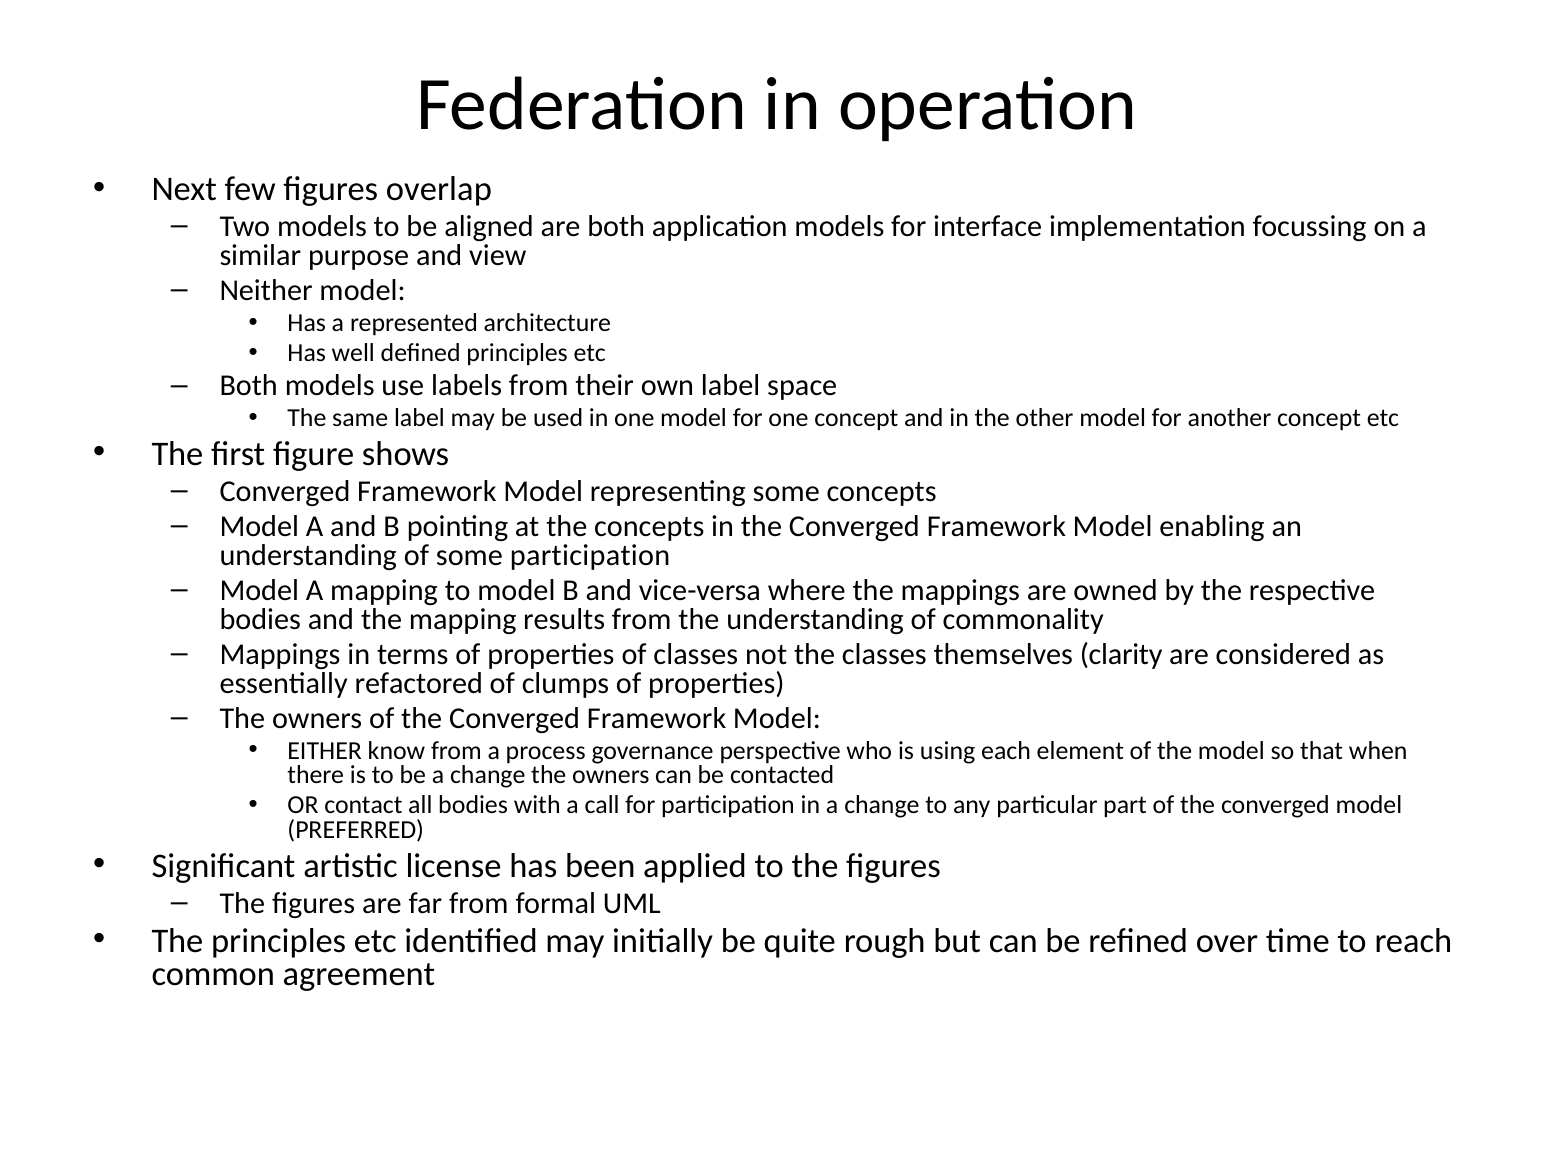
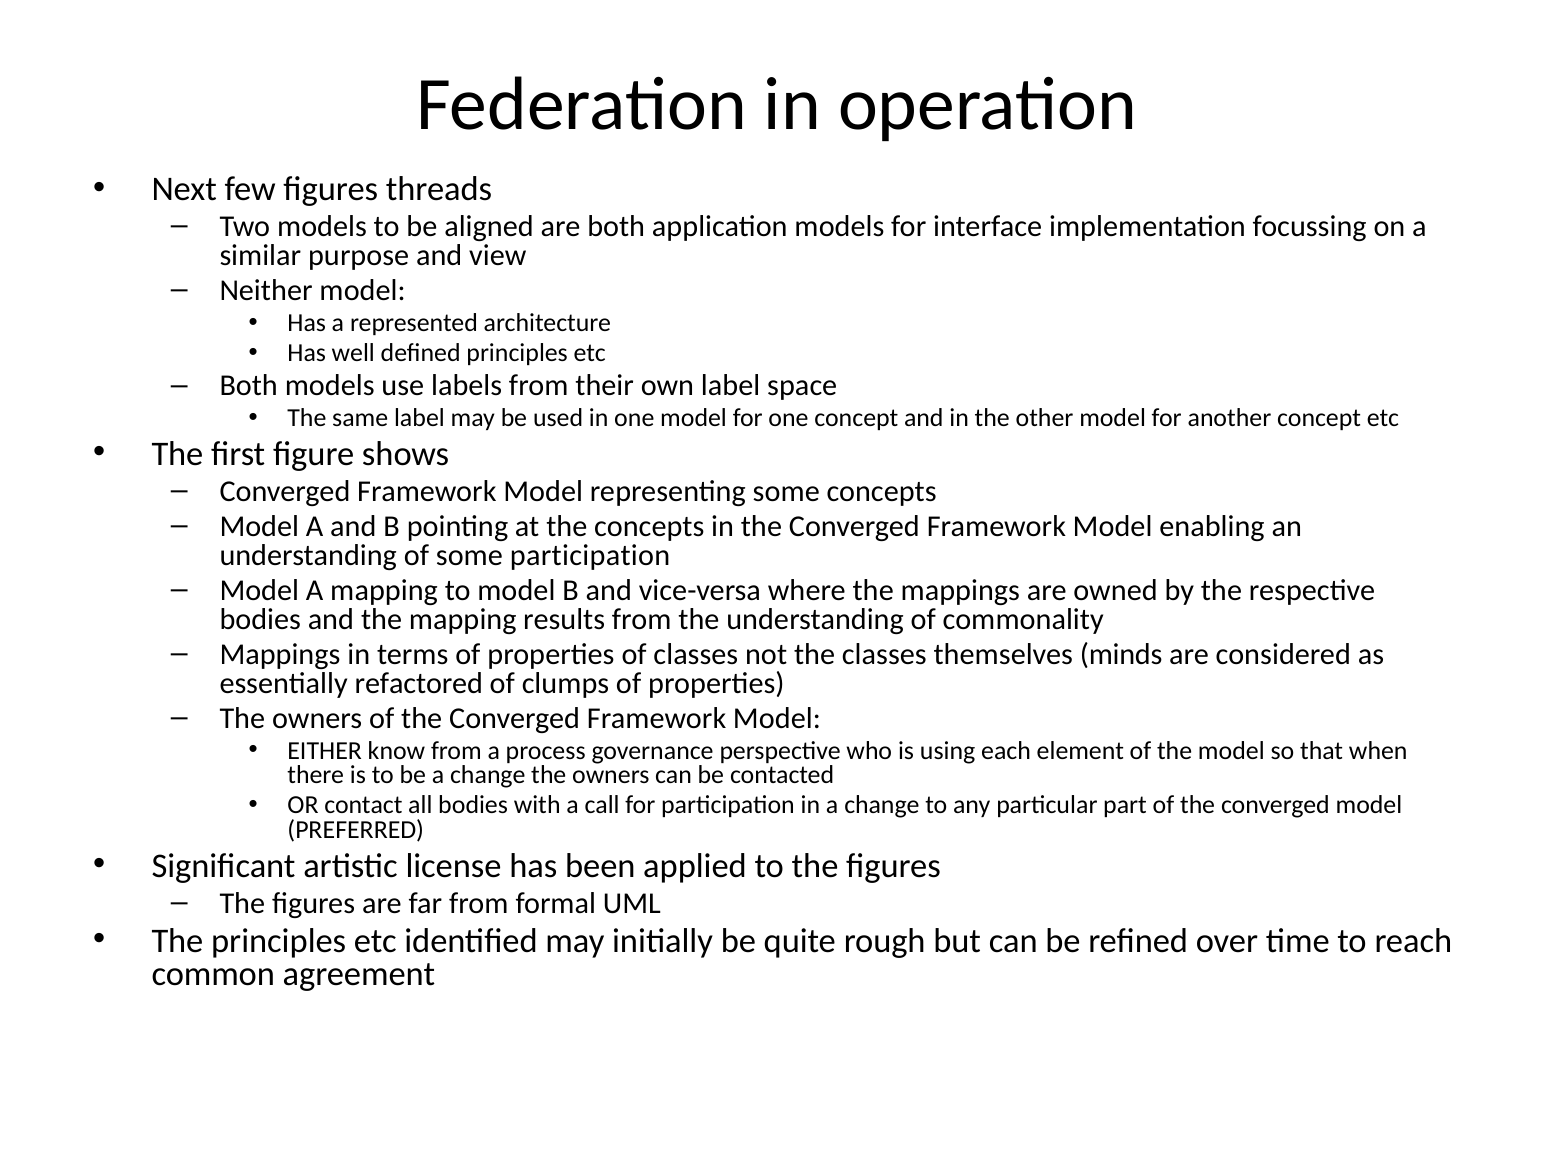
overlap: overlap -> threads
clarity: clarity -> minds
